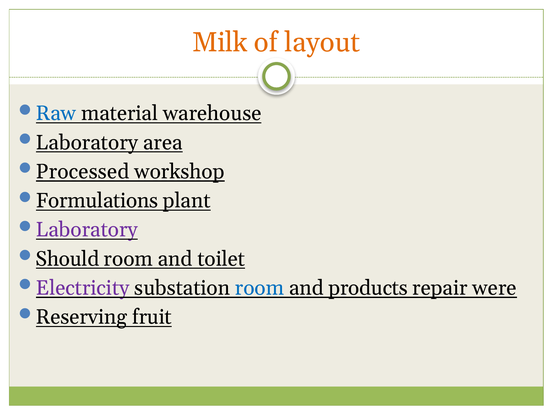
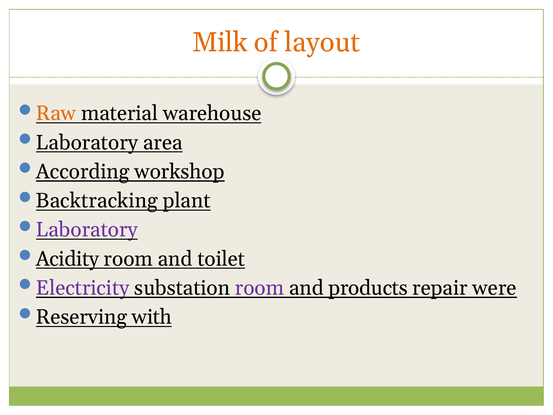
Raw colour: blue -> orange
Processed: Processed -> According
Formulations: Formulations -> Backtracking
Should: Should -> Acidity
room at (260, 288) colour: blue -> purple
fruit: fruit -> with
